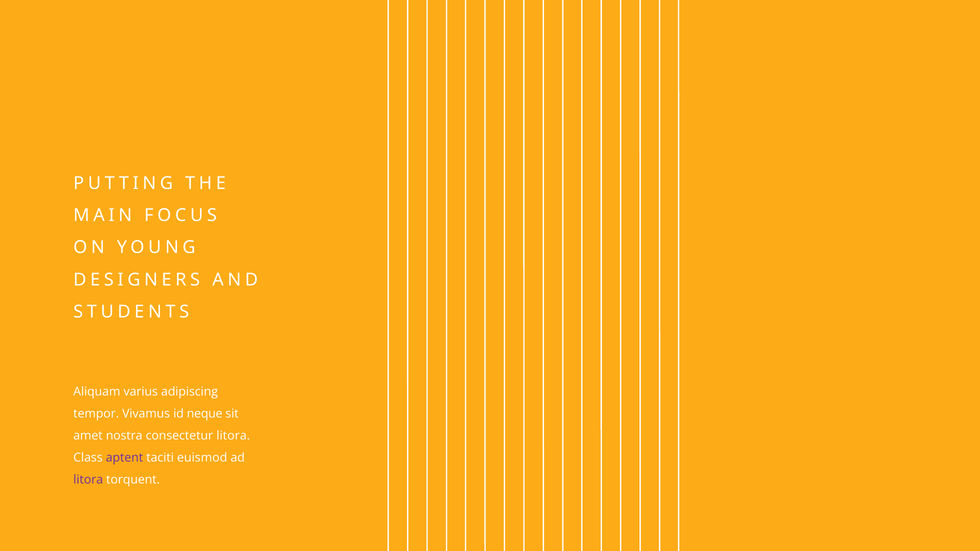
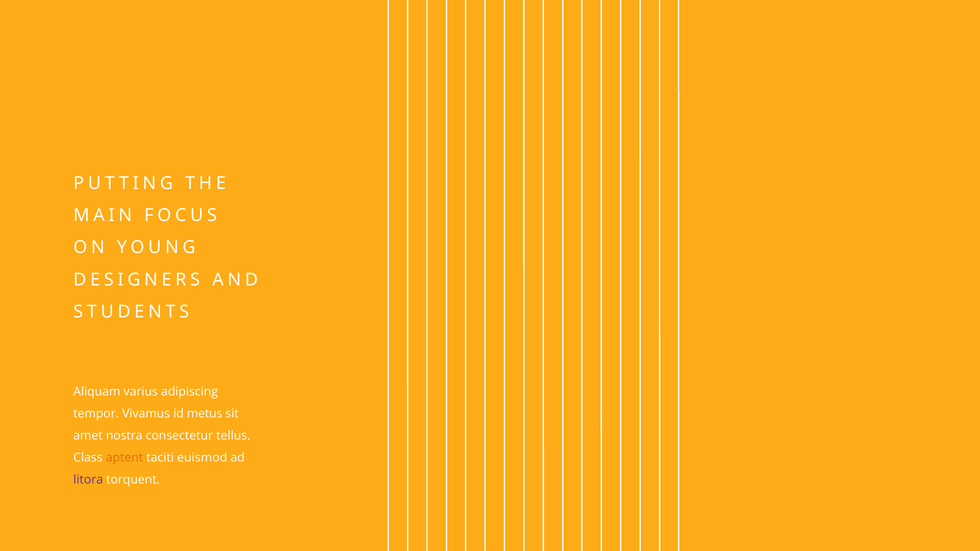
neque: neque -> metus
consectetur litora: litora -> tellus
aptent colour: purple -> orange
